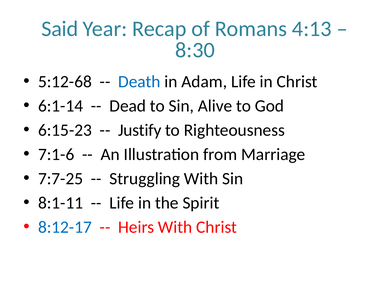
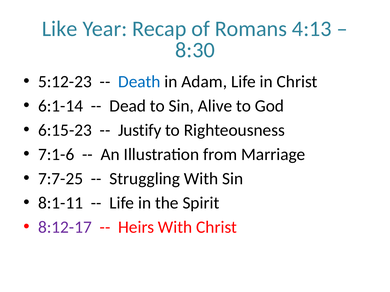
Said: Said -> Like
5:12-68: 5:12-68 -> 5:12-23
8:12-17 colour: blue -> purple
